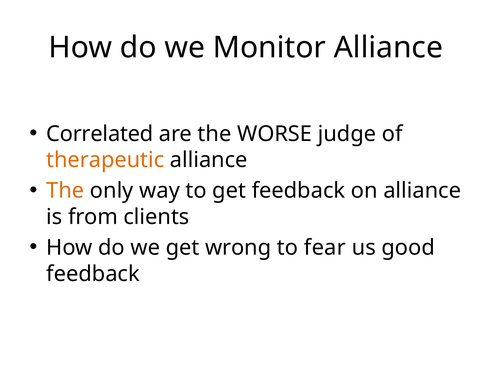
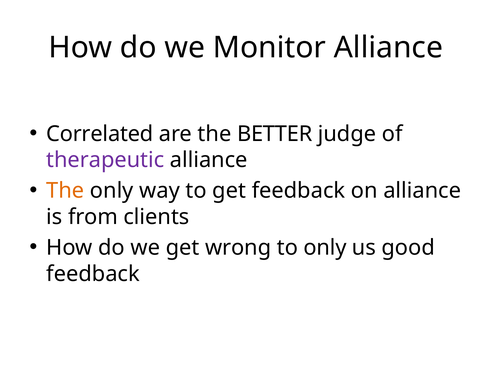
WORSE: WORSE -> BETTER
therapeutic colour: orange -> purple
to fear: fear -> only
